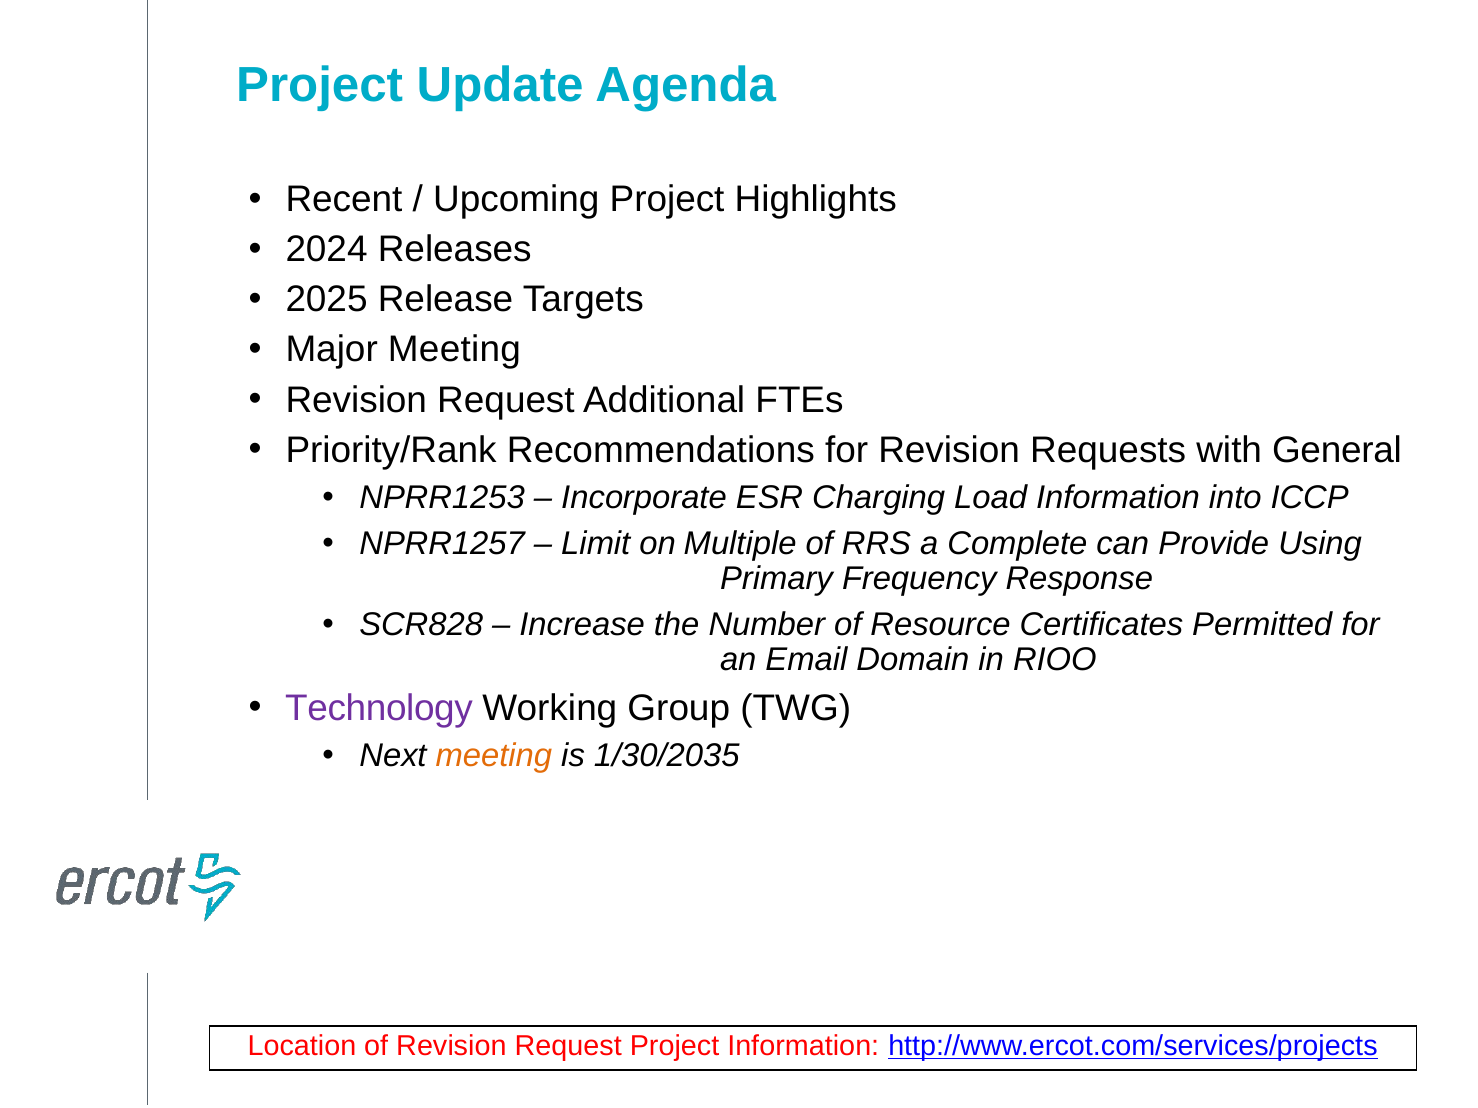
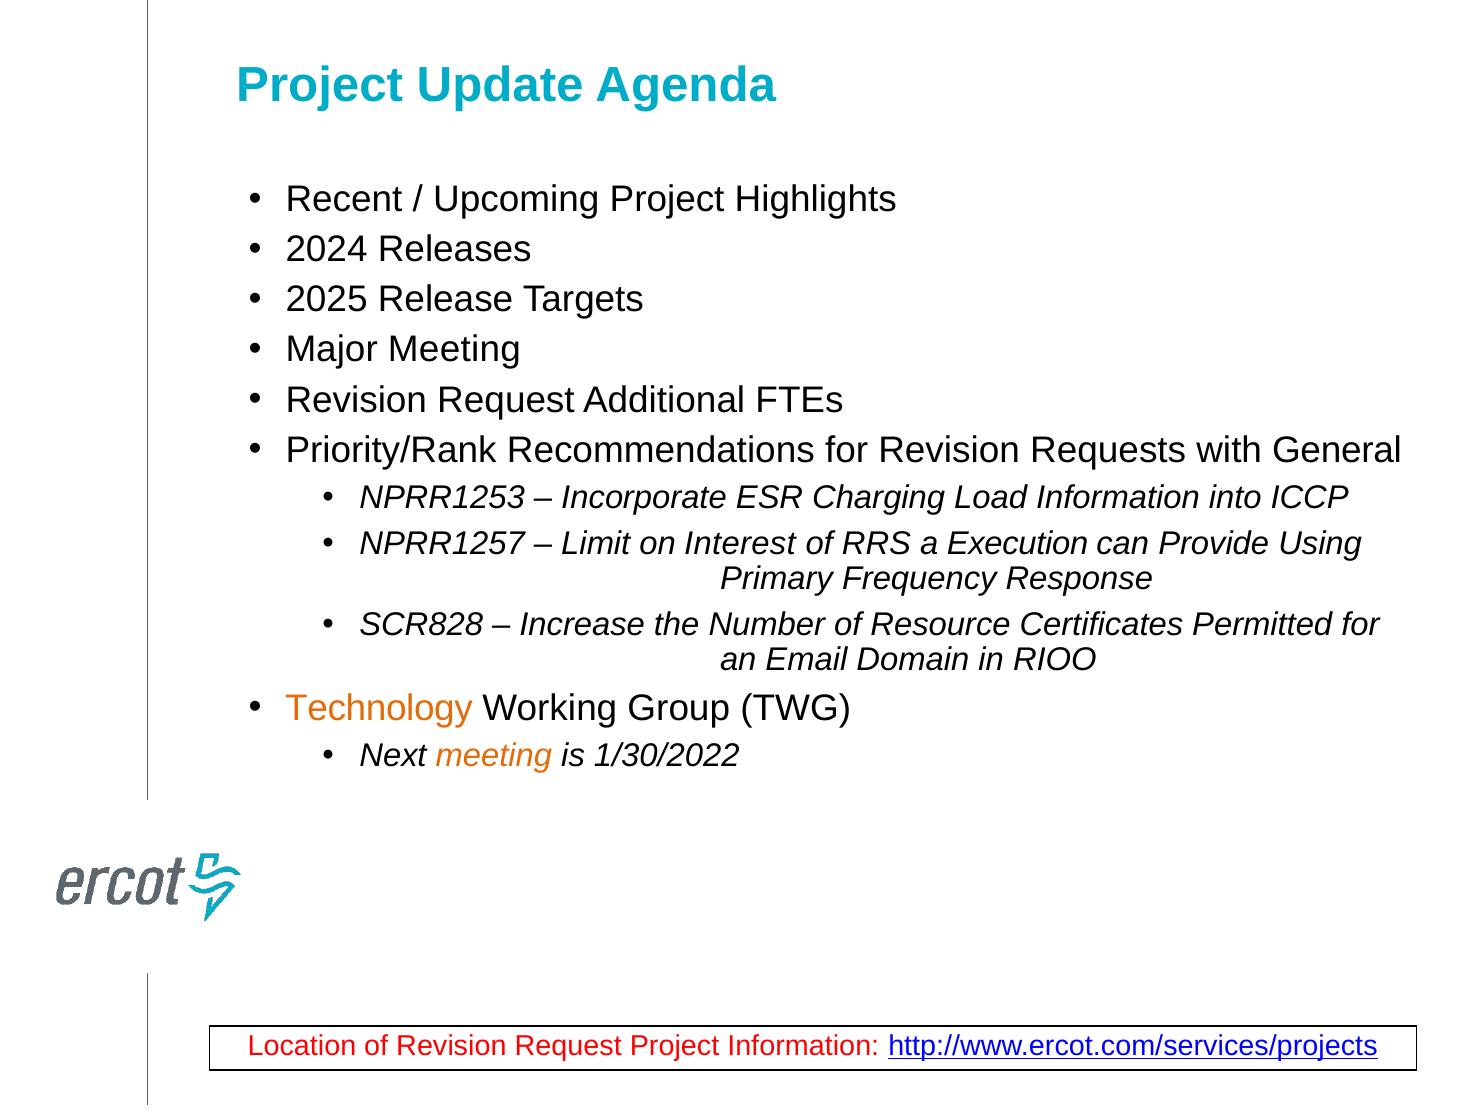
Multiple: Multiple -> Interest
Complete: Complete -> Execution
Technology colour: purple -> orange
1/30/2035: 1/30/2035 -> 1/30/2022
